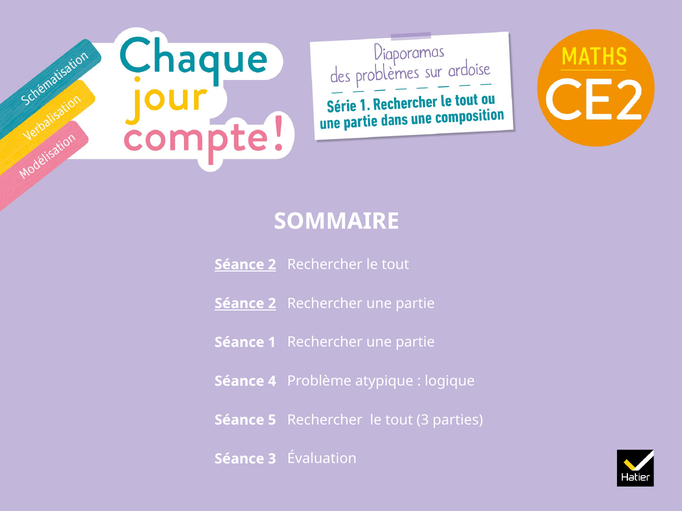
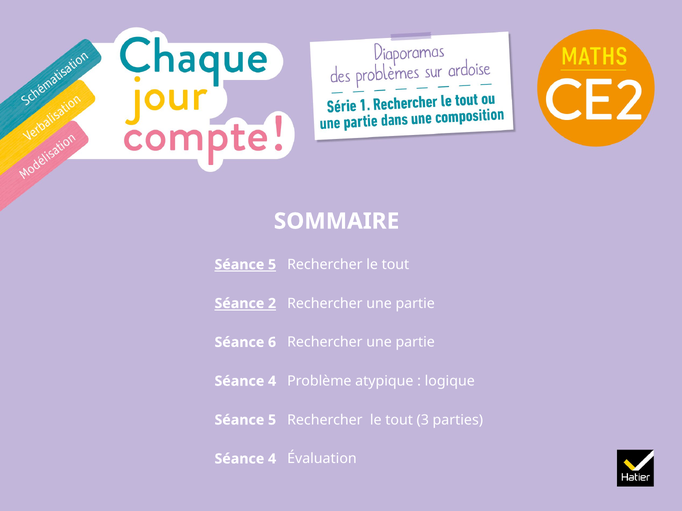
2 at (272, 265): 2 -> 5
1: 1 -> 6
3 at (272, 459): 3 -> 4
